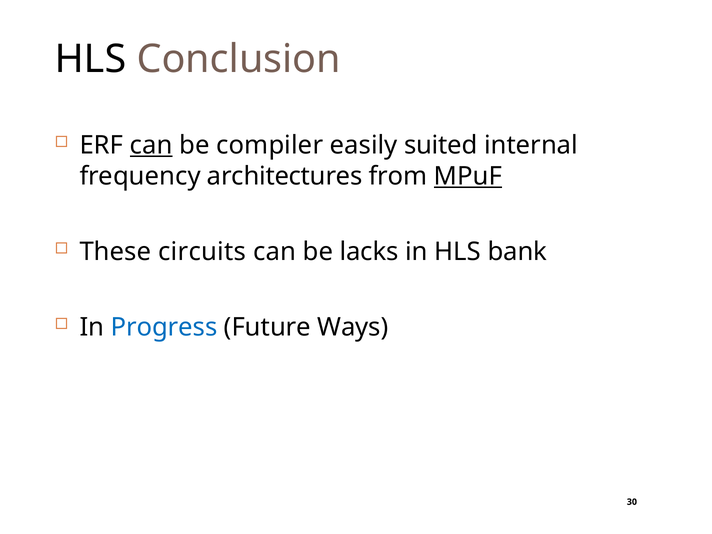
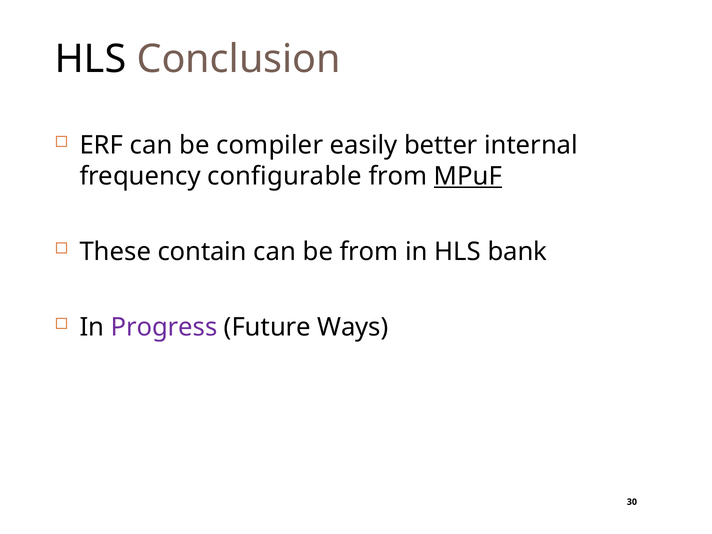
can at (151, 145) underline: present -> none
suited: suited -> better
architectures: architectures -> configurable
circuits: circuits -> contain
be lacks: lacks -> from
Progress colour: blue -> purple
